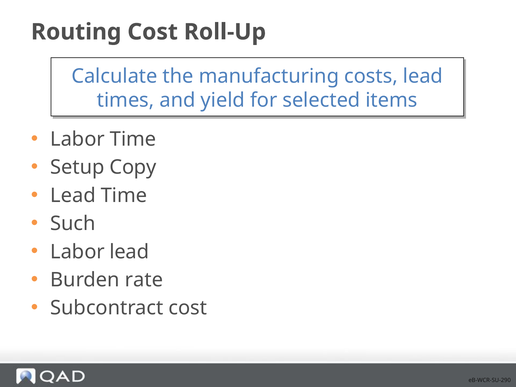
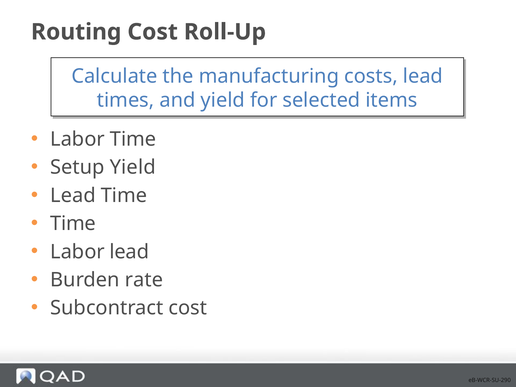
Setup Copy: Copy -> Yield
Such at (73, 224): Such -> Time
